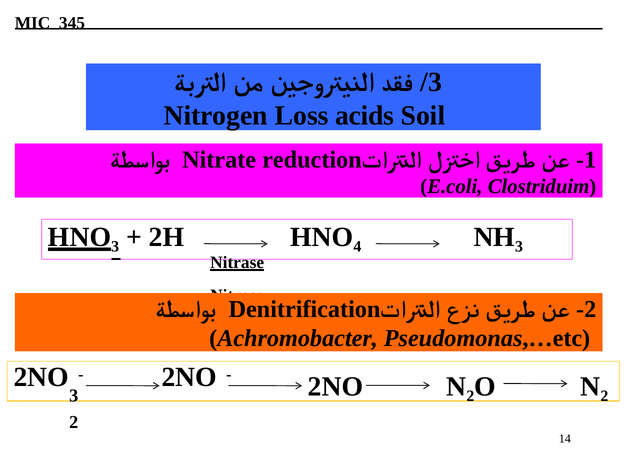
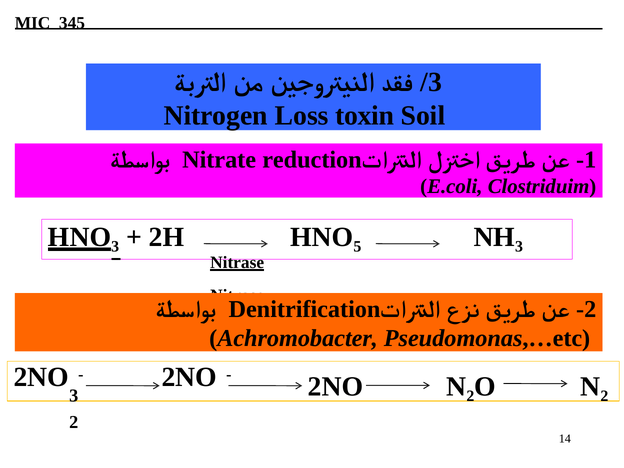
acids: acids -> toxin
4: 4 -> 5
